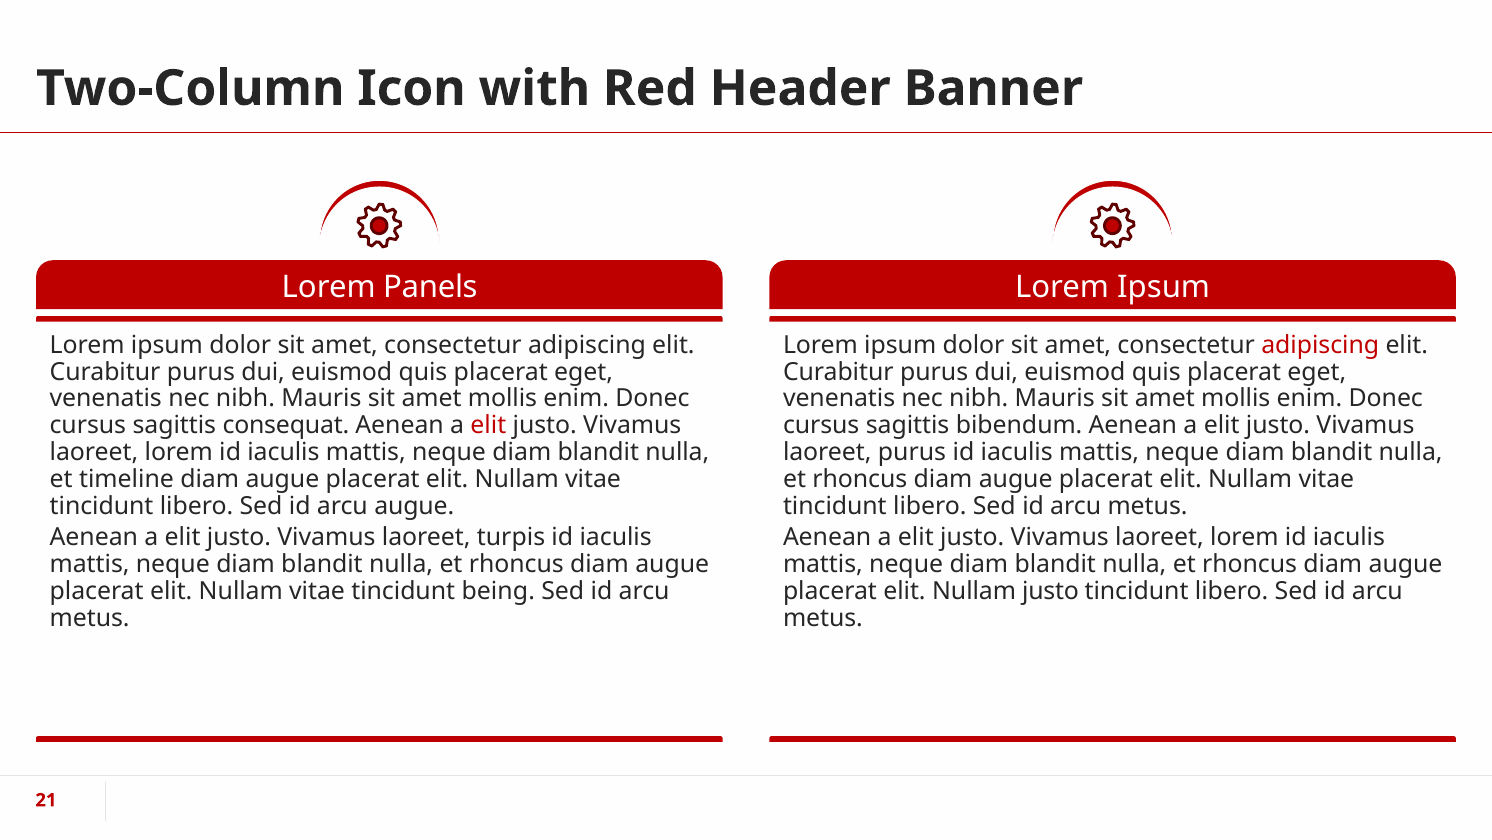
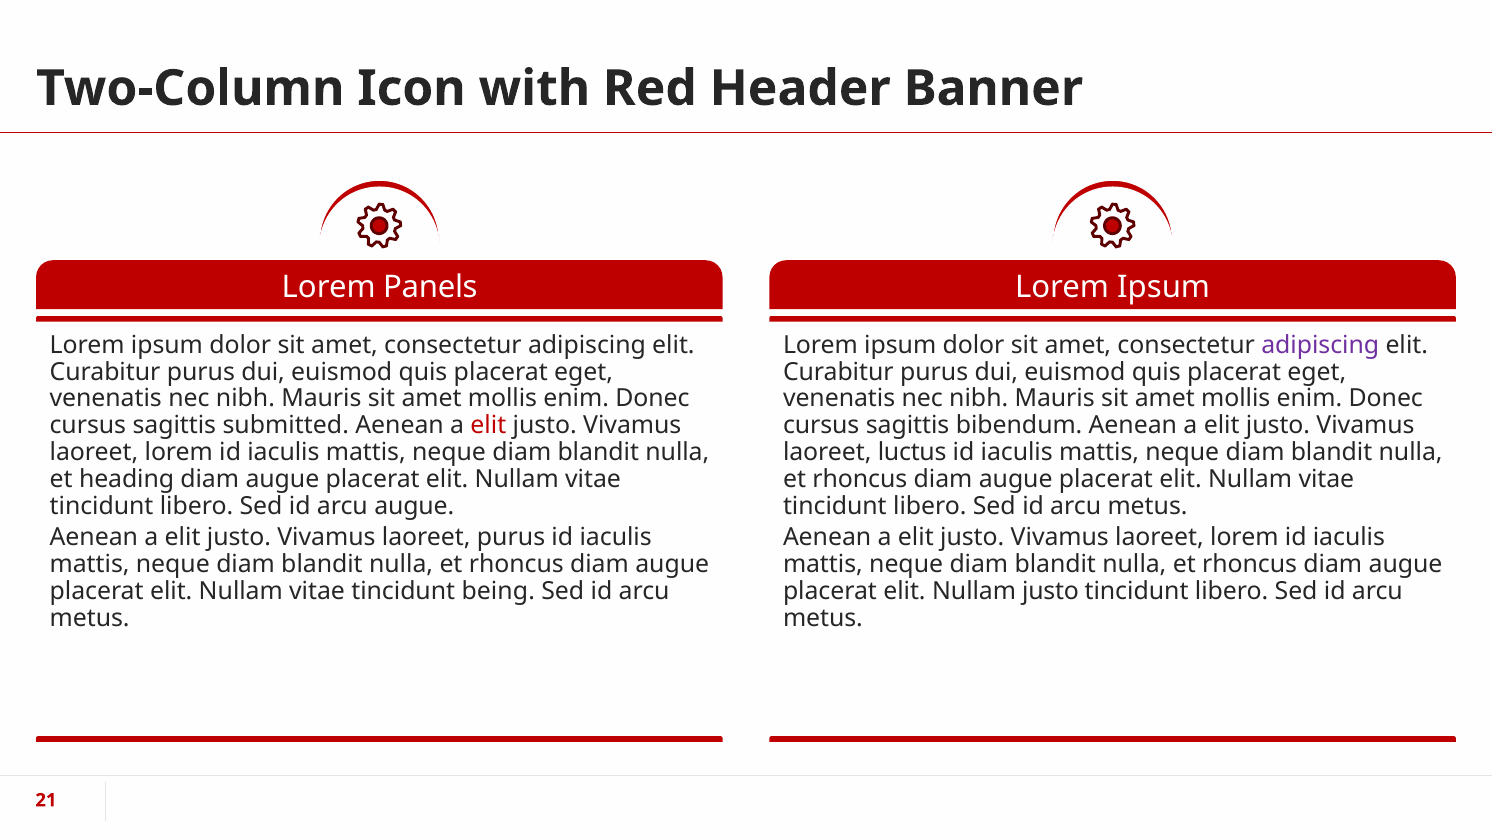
adipiscing at (1320, 345) colour: red -> purple
consequat: consequat -> submitted
laoreet purus: purus -> luctus
timeline: timeline -> heading
laoreet turpis: turpis -> purus
